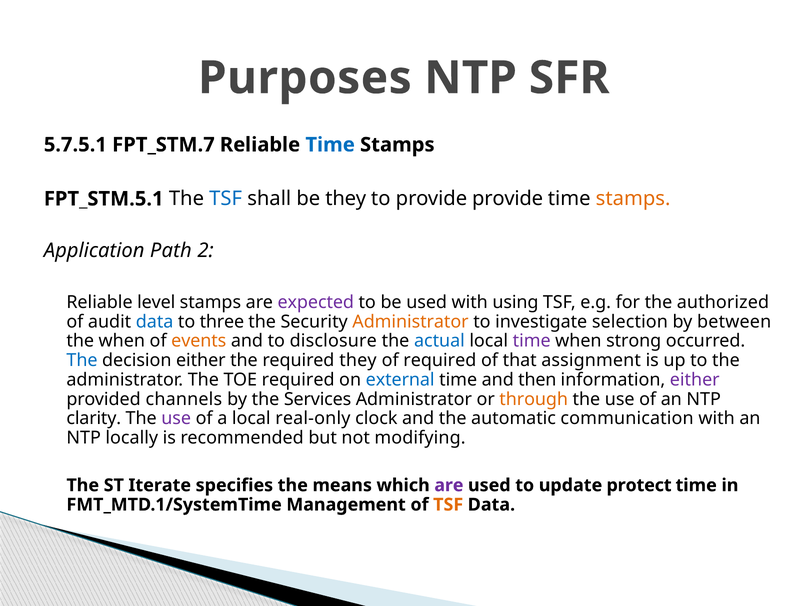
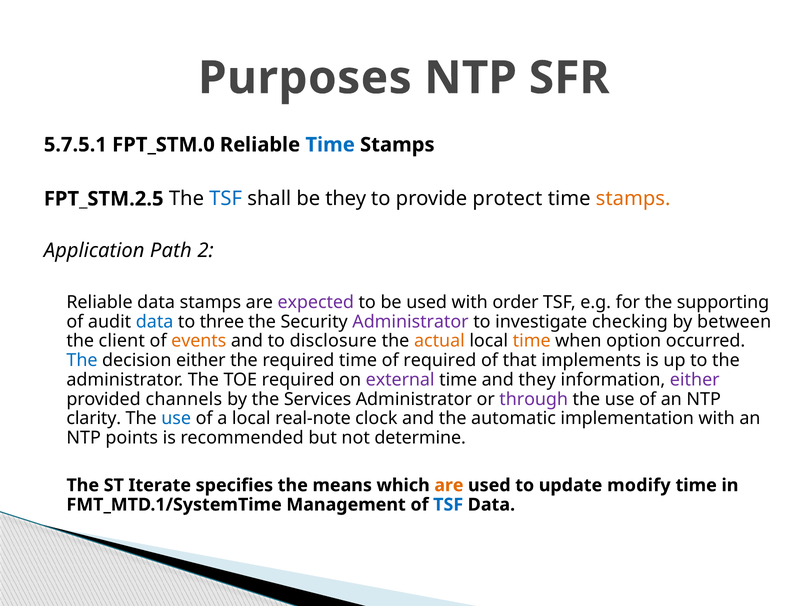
FPT_STM.7: FPT_STM.7 -> FPT_STM.0
FPT_STM.5.1: FPT_STM.5.1 -> FPT_STM.2.5
provide provide: provide -> protect
Reliable level: level -> data
using: using -> order
authorized: authorized -> supporting
Administrator at (410, 322) colour: orange -> purple
selection: selection -> checking
the when: when -> client
actual colour: blue -> orange
time at (532, 341) colour: purple -> orange
strong: strong -> option
required they: they -> time
assignment: assignment -> implements
external colour: blue -> purple
and then: then -> they
through colour: orange -> purple
use at (176, 419) colour: purple -> blue
real-only: real-only -> real-note
communication: communication -> implementation
locally: locally -> points
modifying: modifying -> determine
are at (449, 485) colour: purple -> orange
protect: protect -> modify
TSF at (448, 505) colour: orange -> blue
